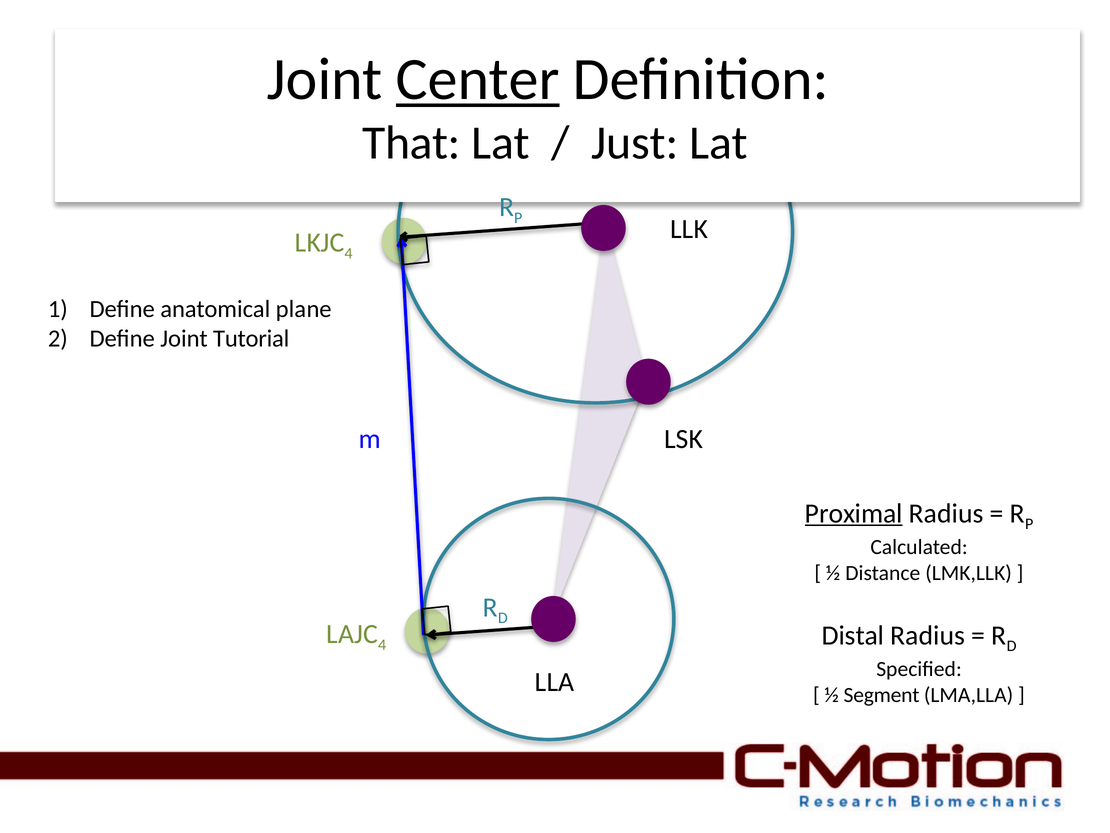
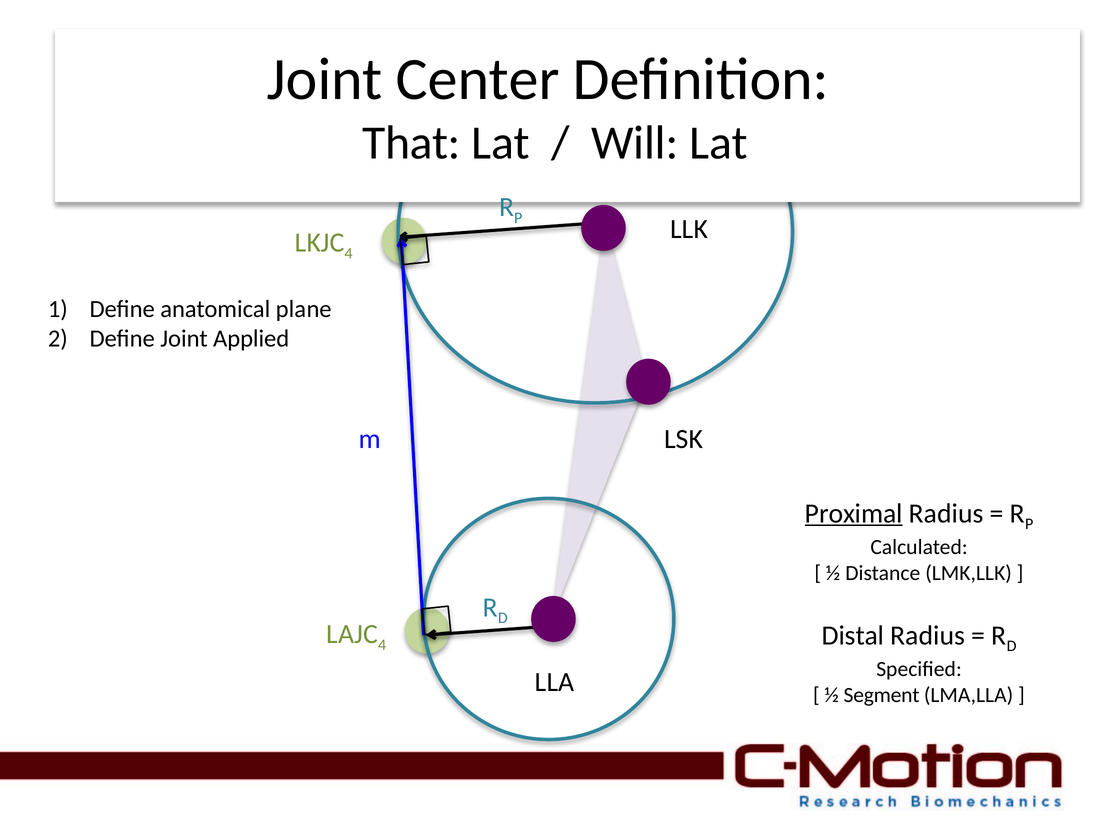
Center underline: present -> none
Just: Just -> Will
Tutorial: Tutorial -> Applied
